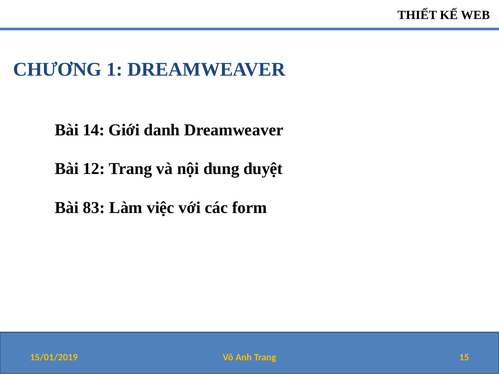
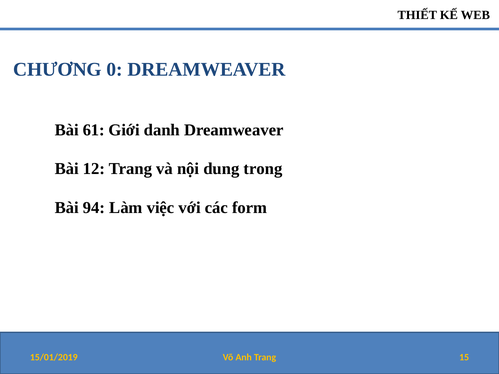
1: 1 -> 0
14: 14 -> 61
duyệt: duyệt -> trong
83: 83 -> 94
